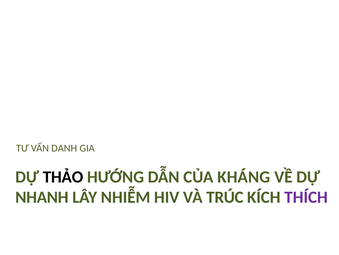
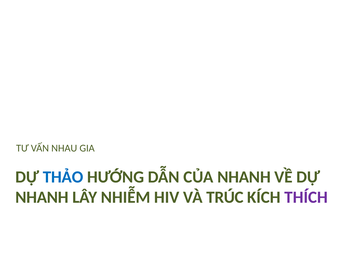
DANH: DANH -> NHAU
THẢO colour: black -> blue
CỦA KHÁNG: KHÁNG -> NHANH
